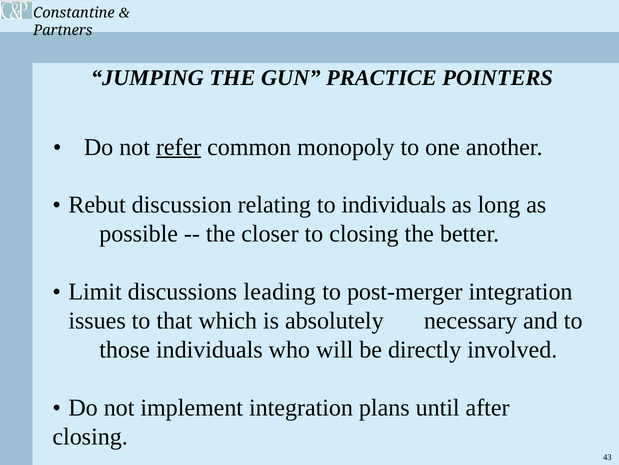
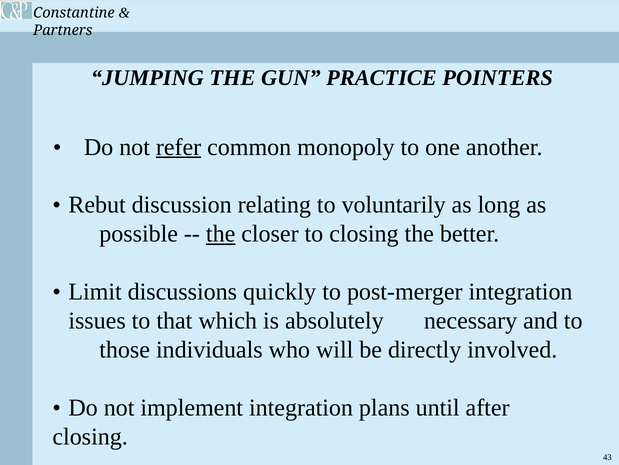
to individuals: individuals -> voluntarily
the at (221, 234) underline: none -> present
leading: leading -> quickly
